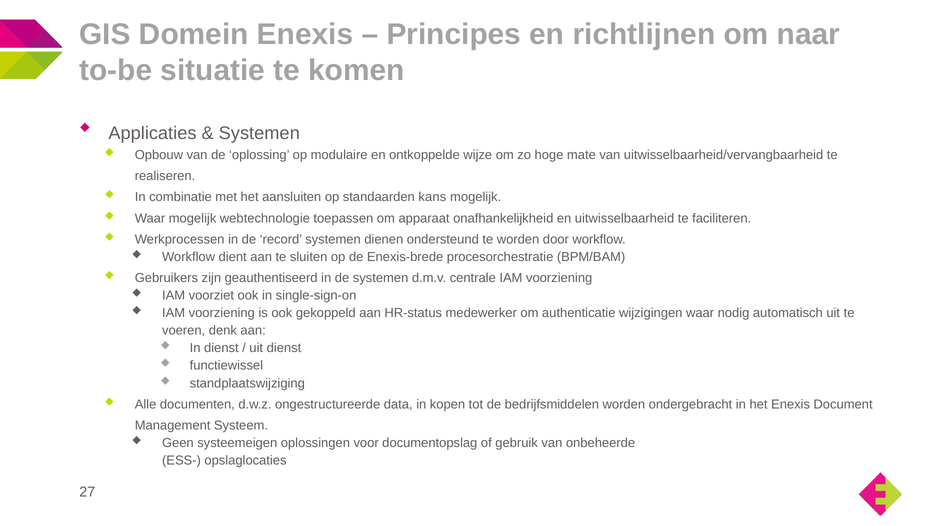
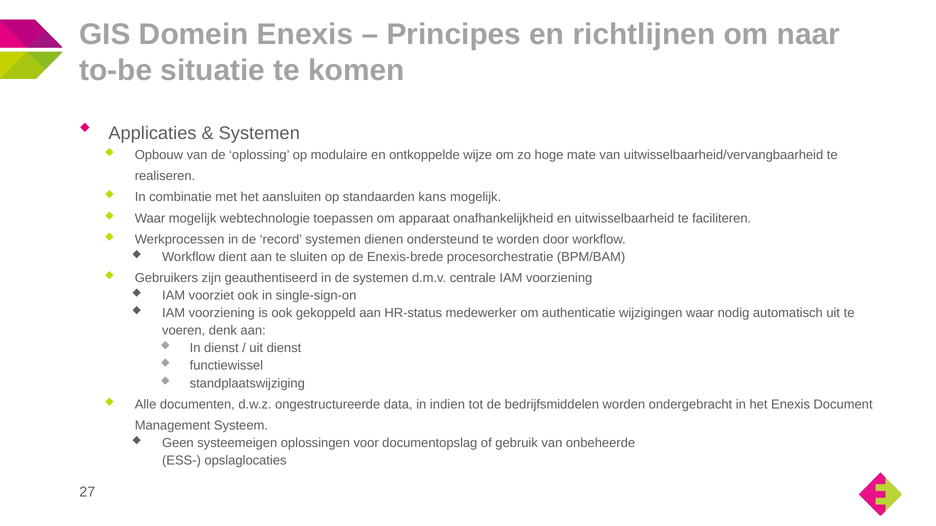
kopen: kopen -> indien
